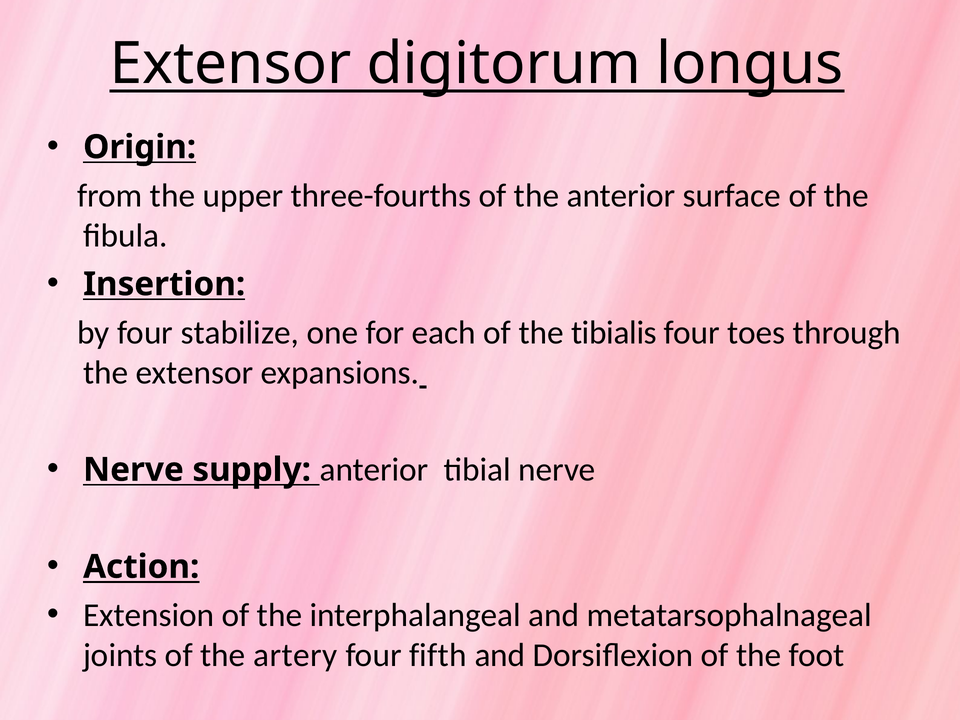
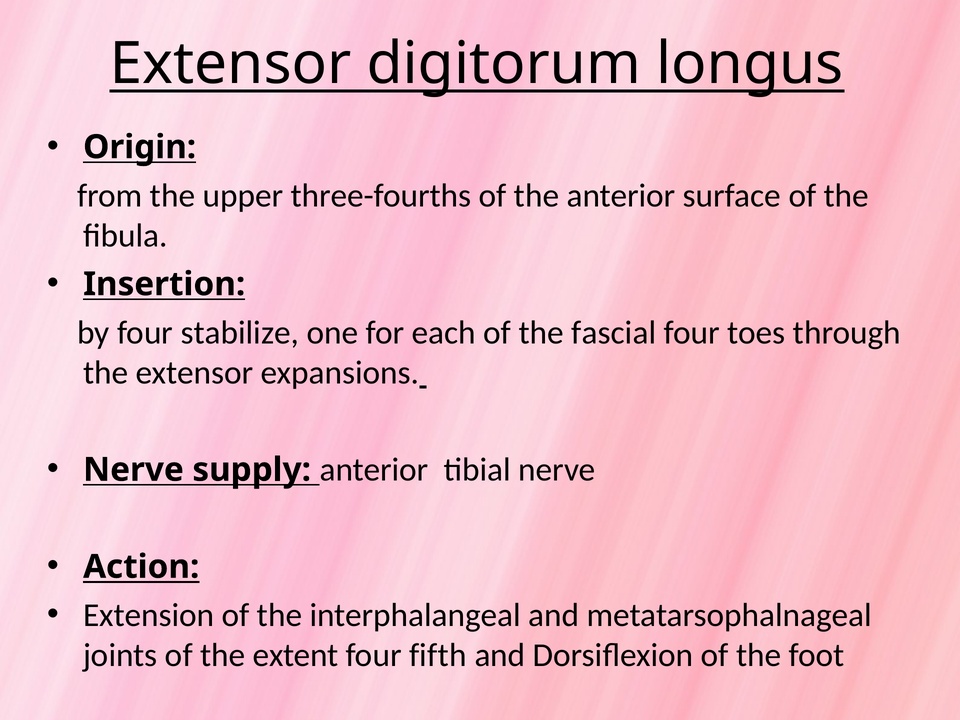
tibialis: tibialis -> fascial
artery: artery -> extent
